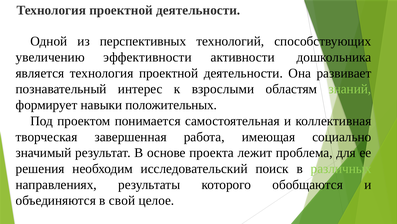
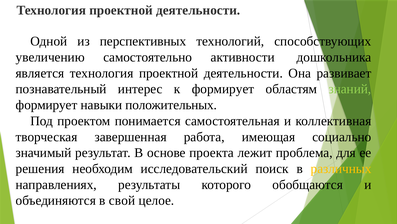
эффективности: эффективности -> самостоятельно
к взрослыми: взрослыми -> формирует
различных colour: light green -> yellow
